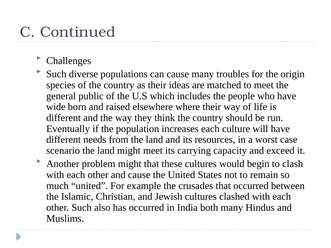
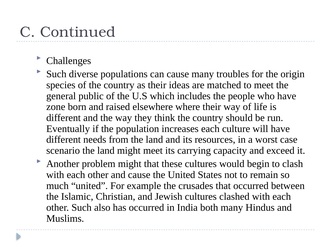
wide: wide -> zone
